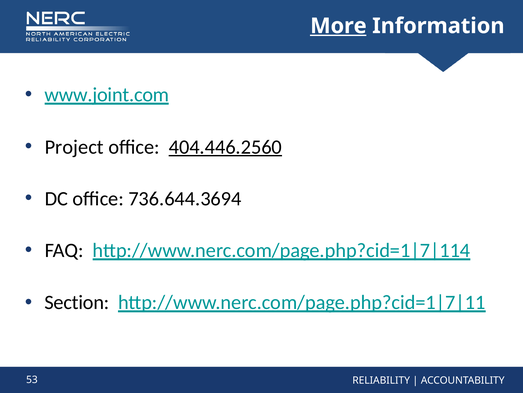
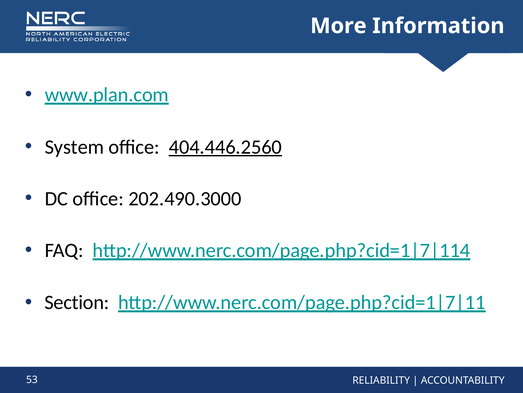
More underline: present -> none
www.joint.com: www.joint.com -> www.plan.com
Project: Project -> System
736.644.3694: 736.644.3694 -> 202.490.3000
